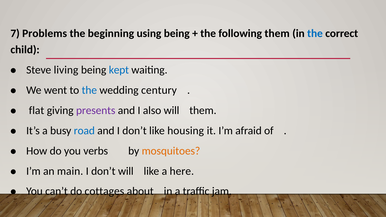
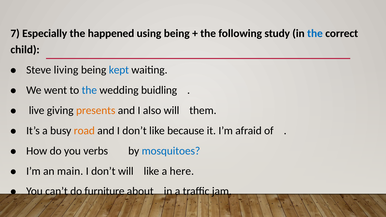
Problems: Problems -> Especially
beginning: beginning -> happened
following them: them -> study
century: century -> buidling
flat: flat -> live
presents colour: purple -> orange
road colour: blue -> orange
housing: housing -> because
mosquitoes colour: orange -> blue
cottages: cottages -> furniture
